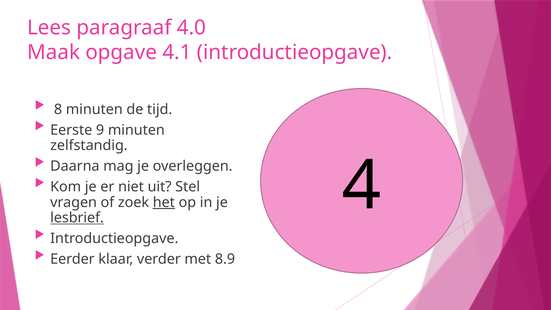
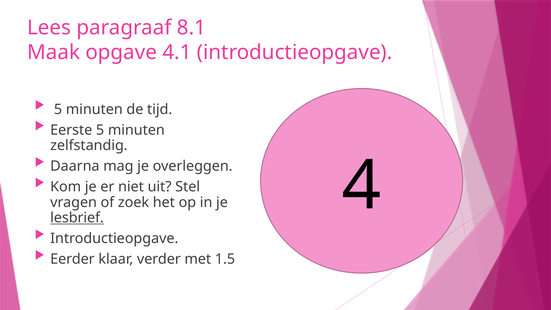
4.0: 4.0 -> 8.1
8 at (58, 109): 8 -> 5
Eerste 9: 9 -> 5
het underline: present -> none
8.9: 8.9 -> 1.5
